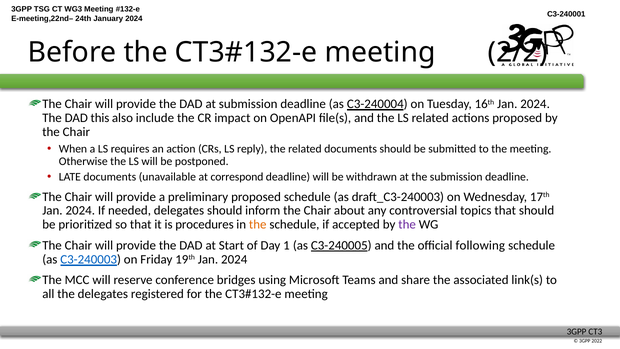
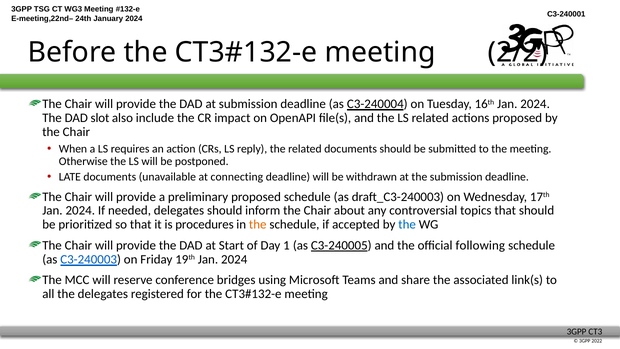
this: this -> slot
correspond: correspond -> connecting
the at (407, 225) colour: purple -> blue
